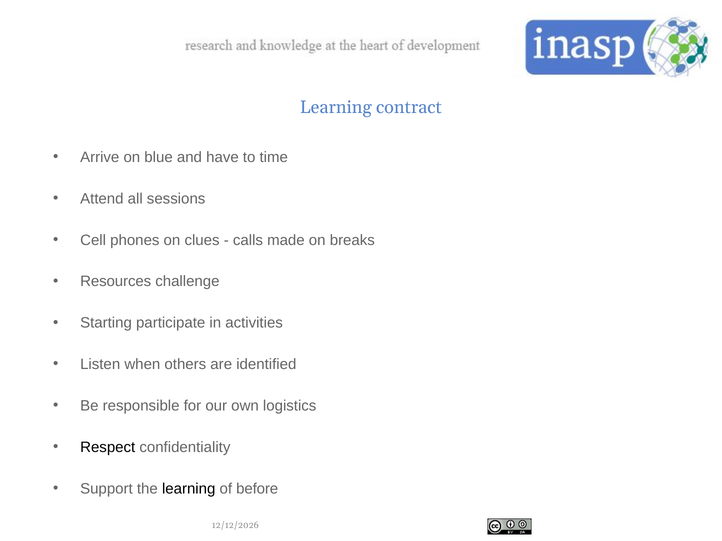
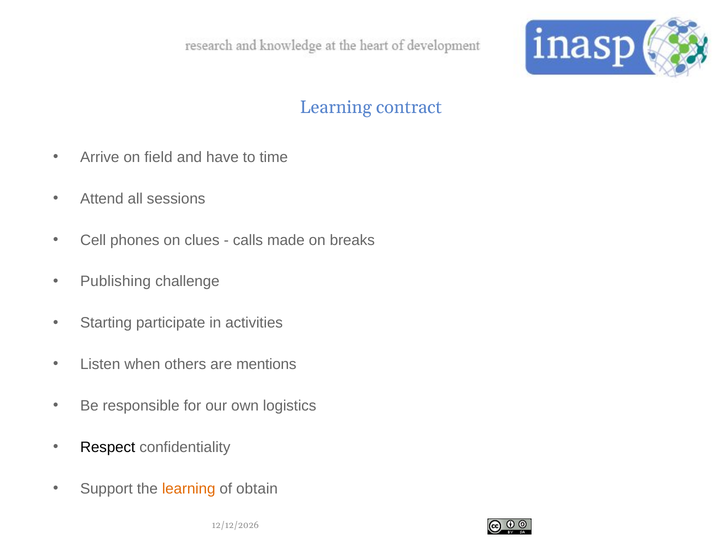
blue: blue -> field
Resources: Resources -> Publishing
identified: identified -> mentions
learning at (189, 489) colour: black -> orange
before: before -> obtain
